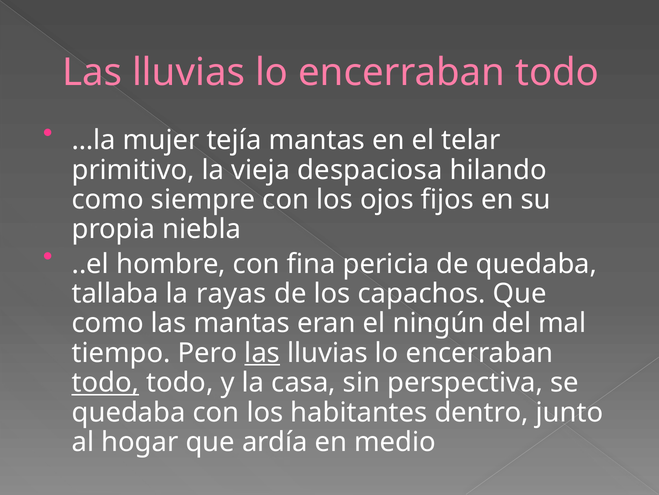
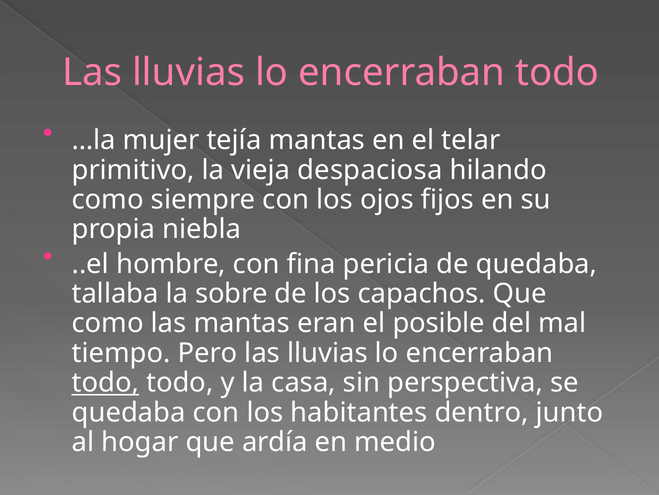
rayas: rayas -> sobre
ningún: ningún -> posible
las at (262, 353) underline: present -> none
